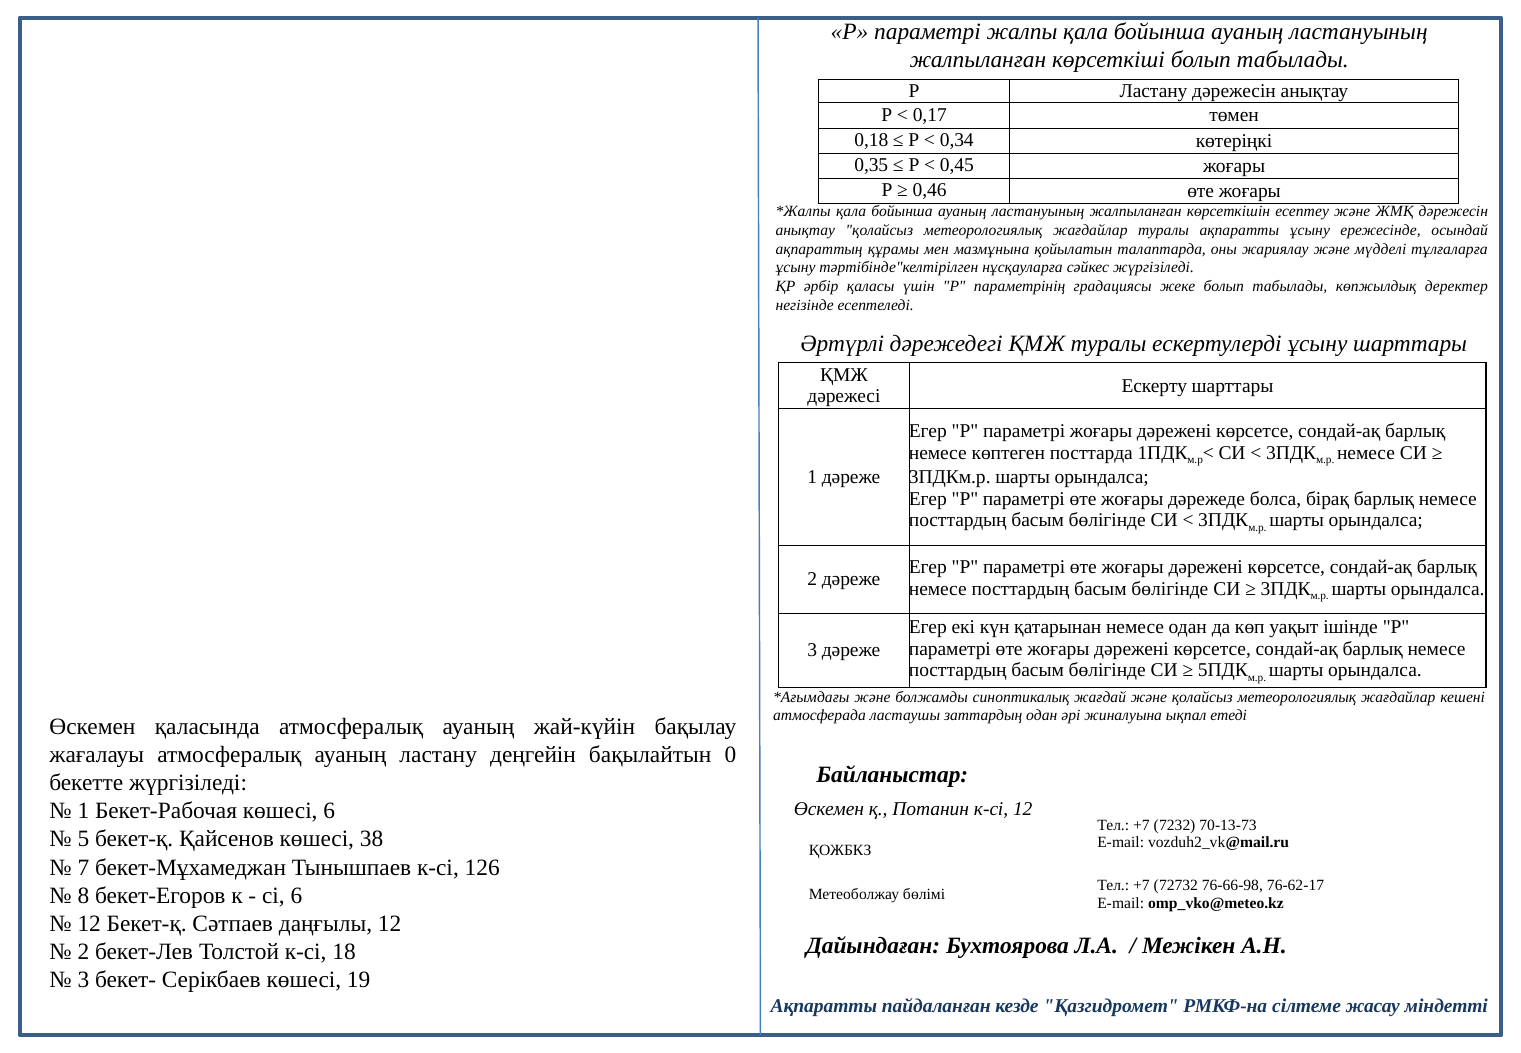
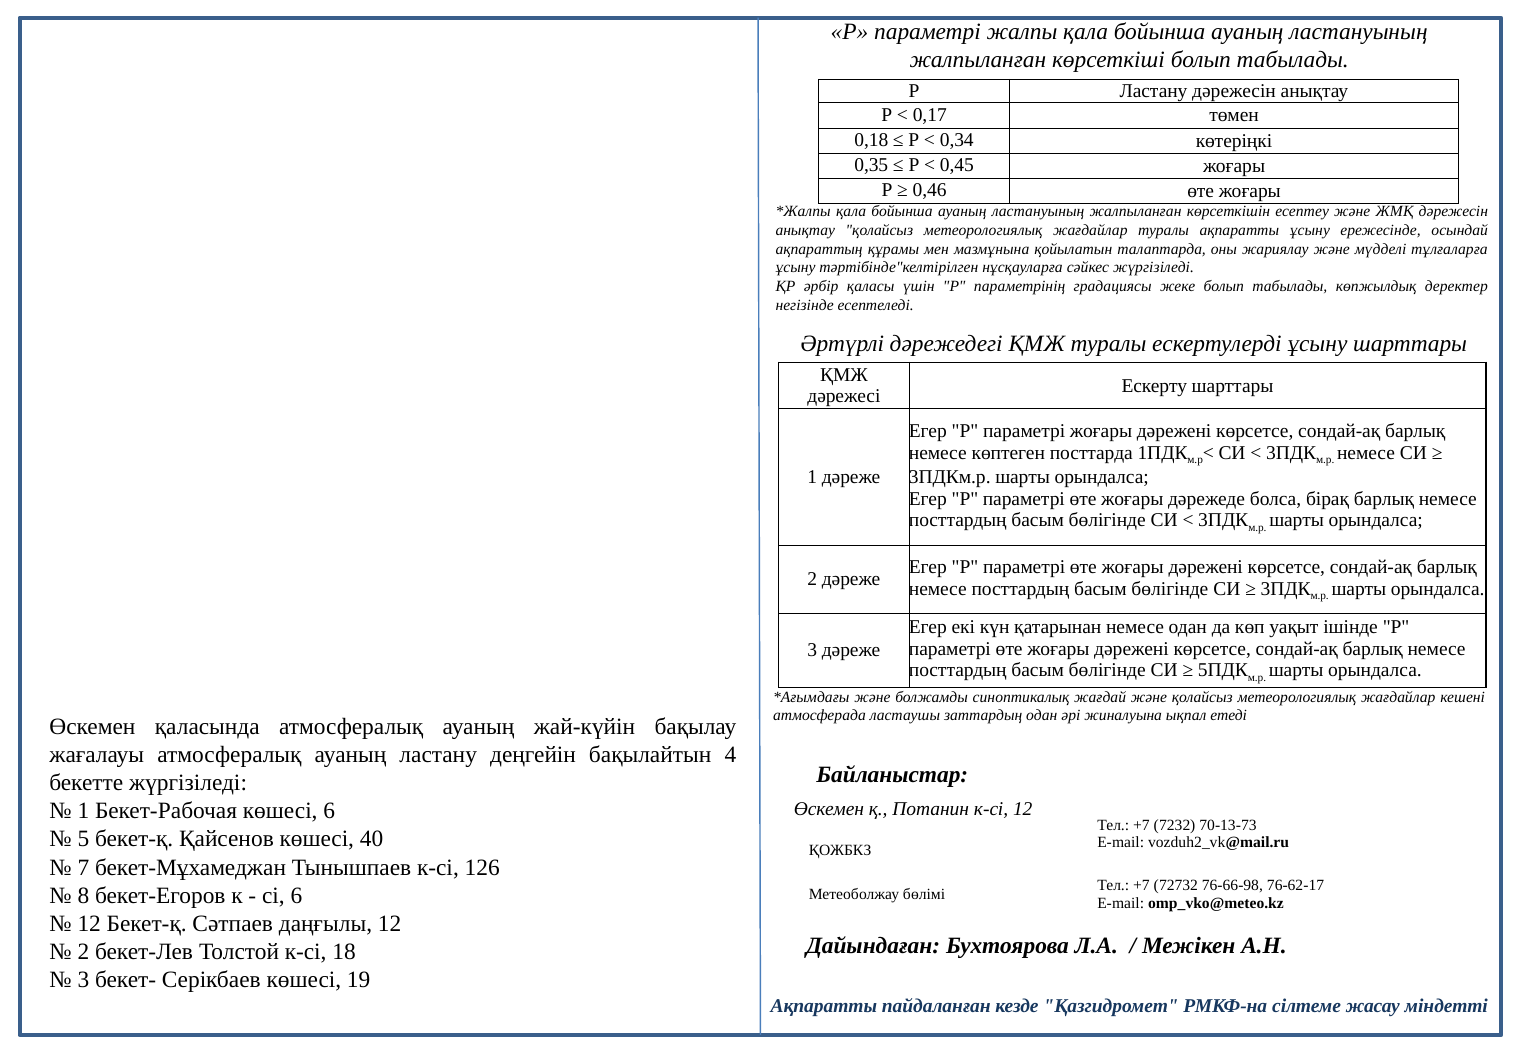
0: 0 -> 4
38: 38 -> 40
